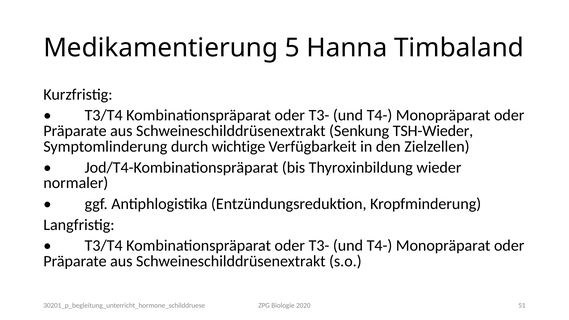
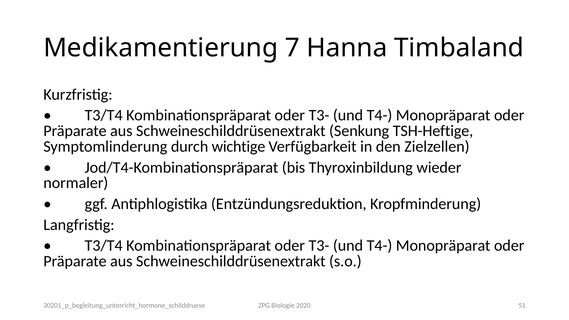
5: 5 -> 7
TSH-Wieder: TSH-Wieder -> TSH-Heftige
